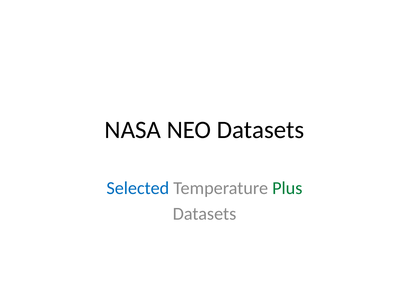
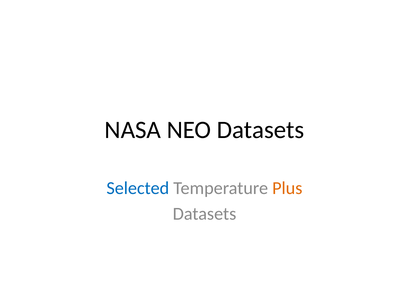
Plus colour: green -> orange
